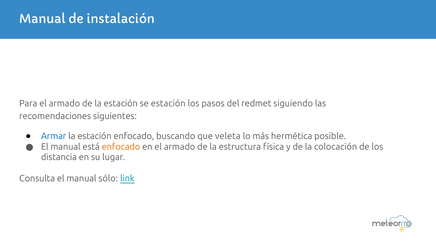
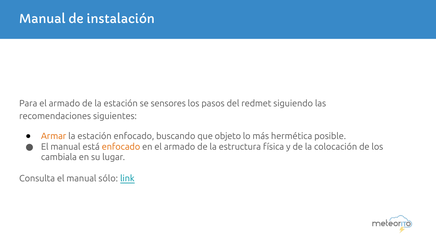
se estación: estación -> sensores
Armar colour: blue -> orange
veleta: veleta -> objeto
distancia: distancia -> cambiala
